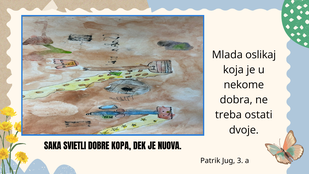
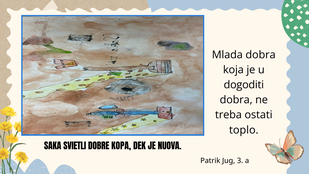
Mlada oslikaj: oslikaj -> dobra
nekome: nekome -> dogoditi
dvoje: dvoje -> toplo
